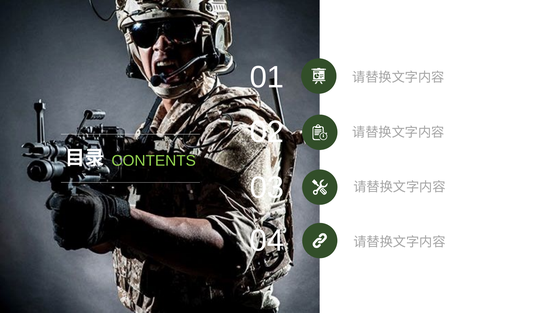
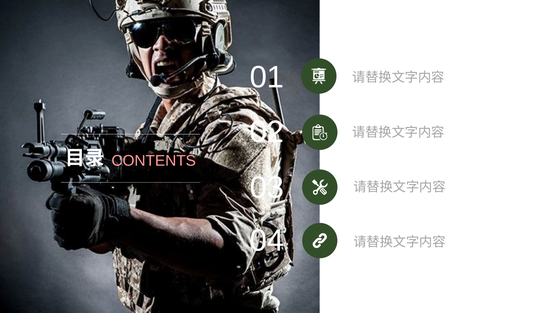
CONTENTS colour: light green -> pink
